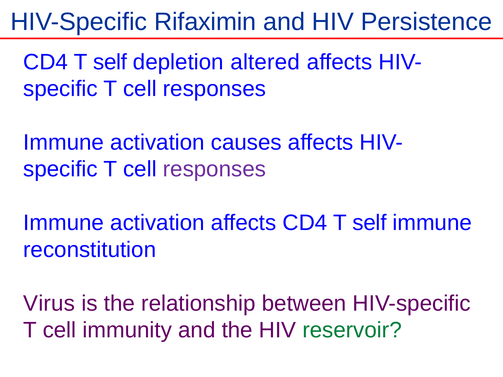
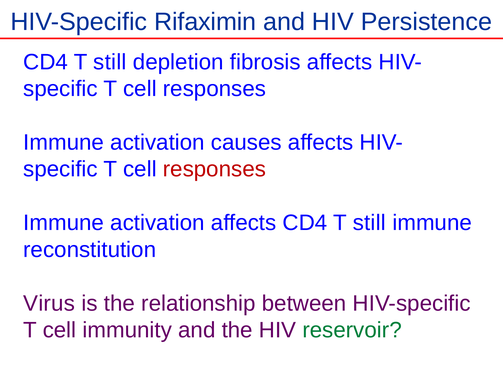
self at (110, 62): self -> still
altered: altered -> fibrosis
responses at (214, 169) colour: purple -> red
affects CD4 T self: self -> still
